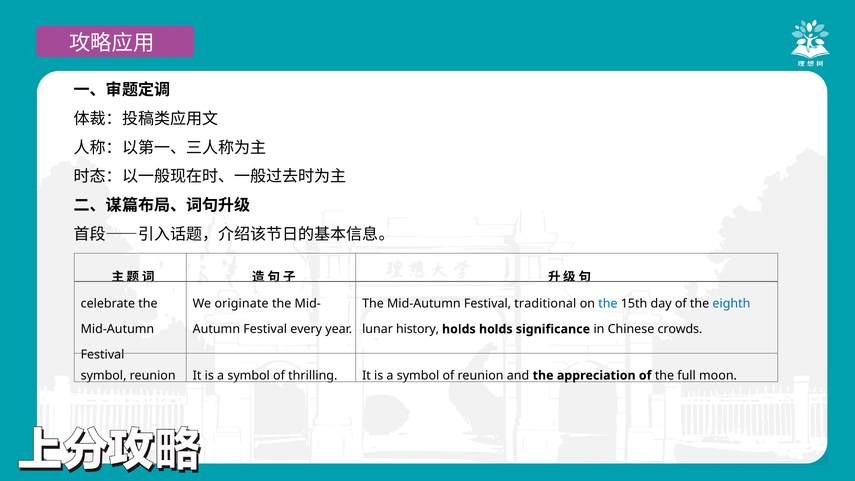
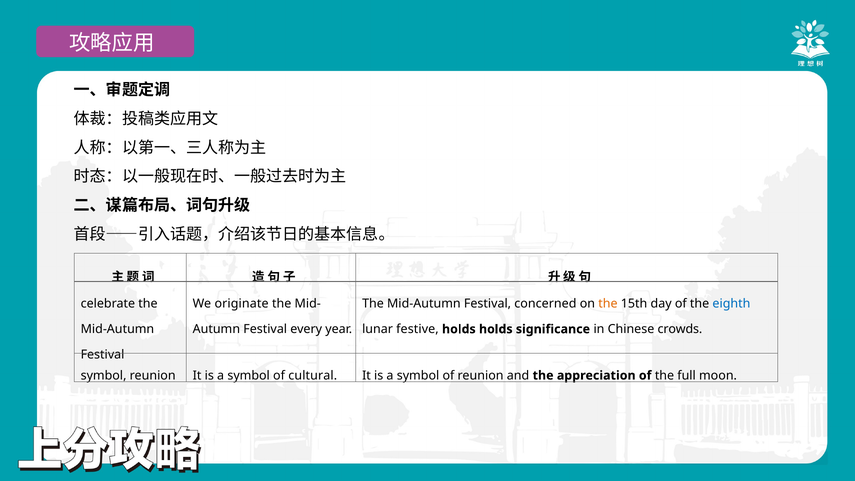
traditional: traditional -> concerned
the at (608, 304) colour: blue -> orange
history: history -> festive
thrilling: thrilling -> cultural
